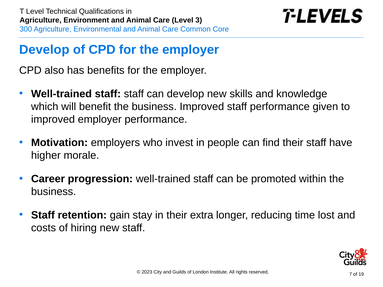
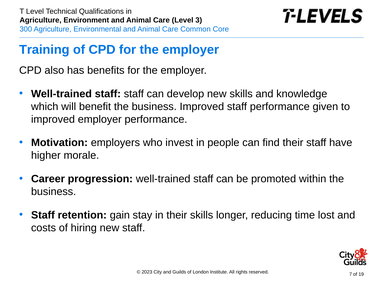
Develop at (44, 50): Develop -> Training
their extra: extra -> skills
